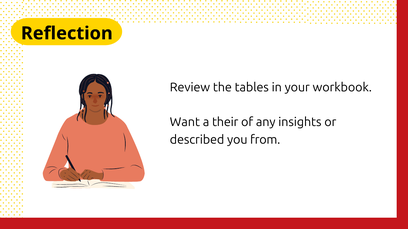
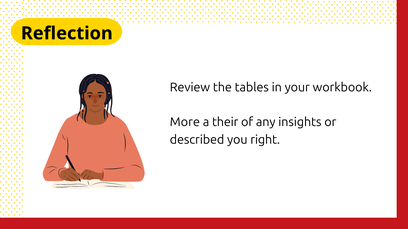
Want: Want -> More
from: from -> right
